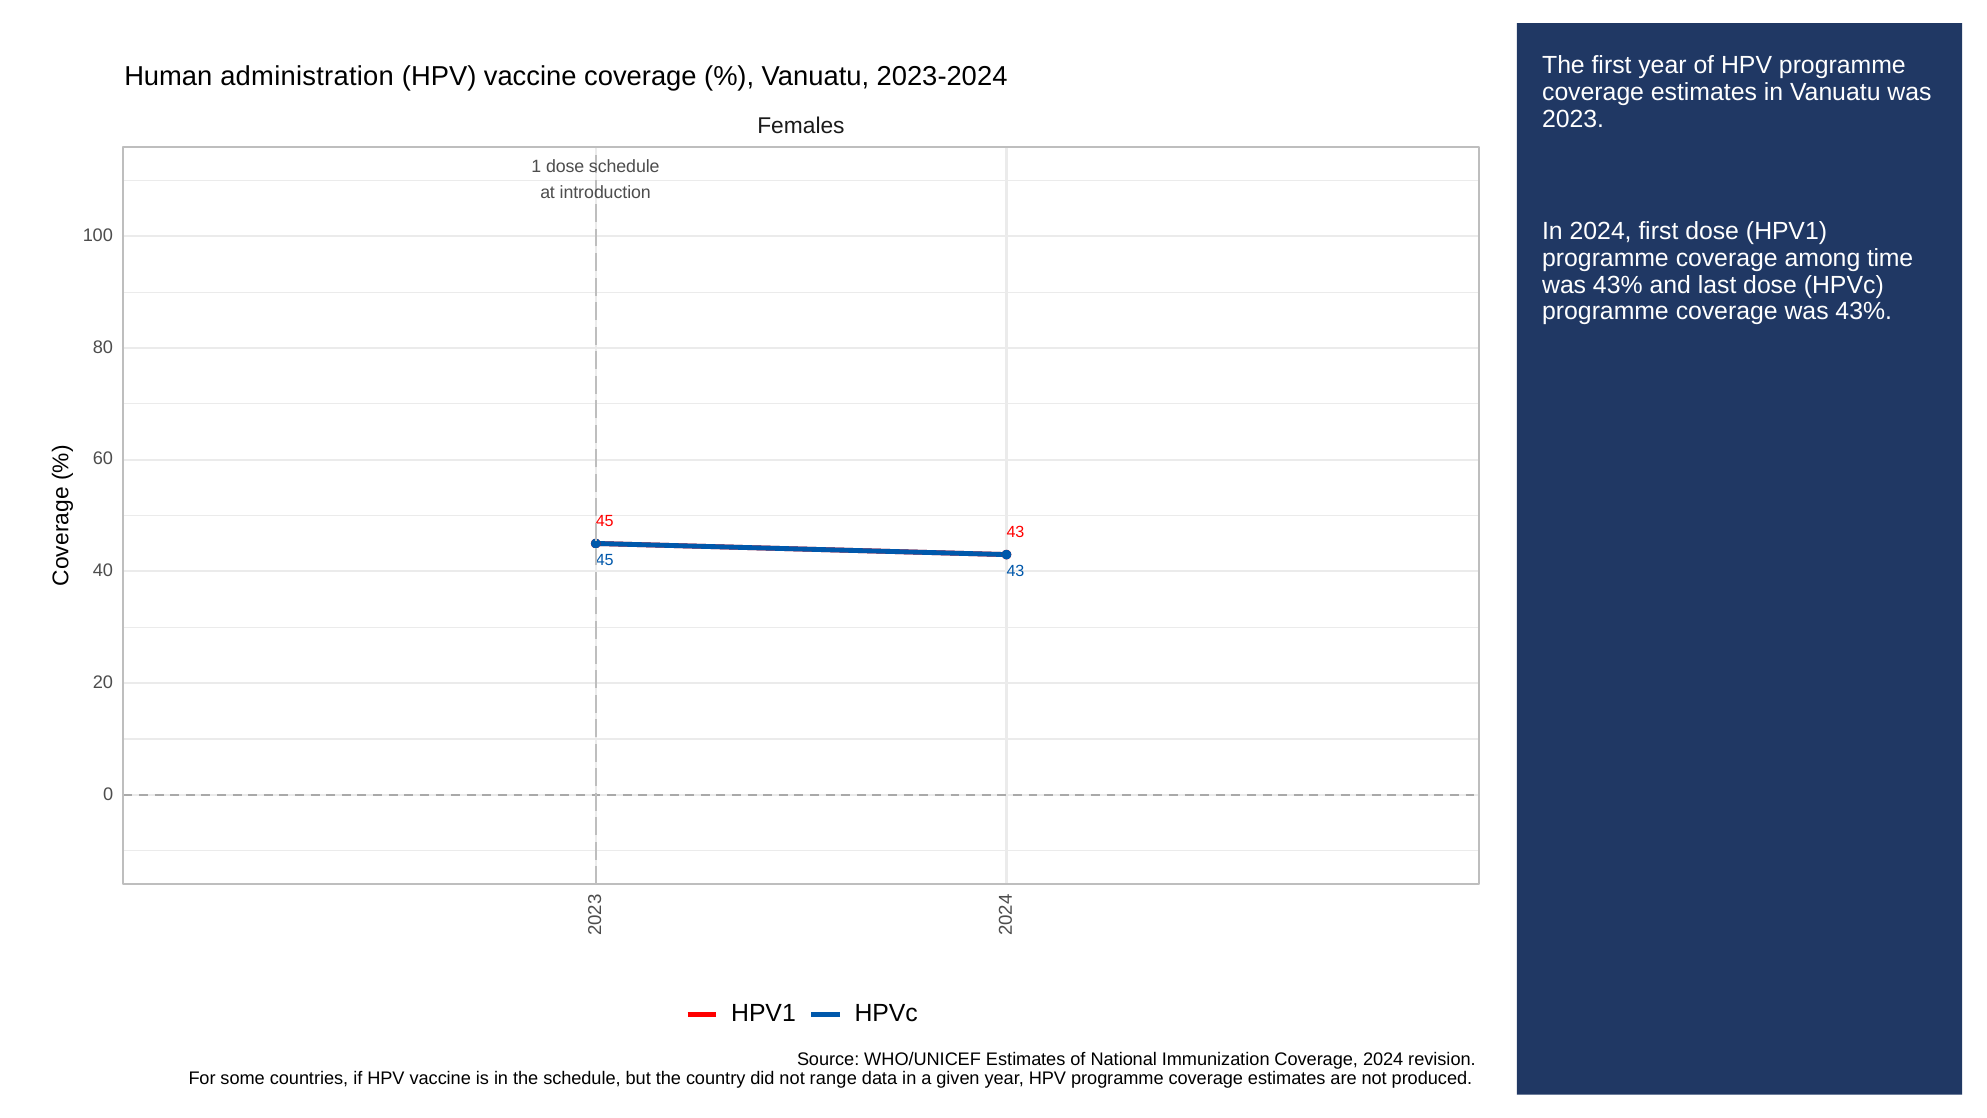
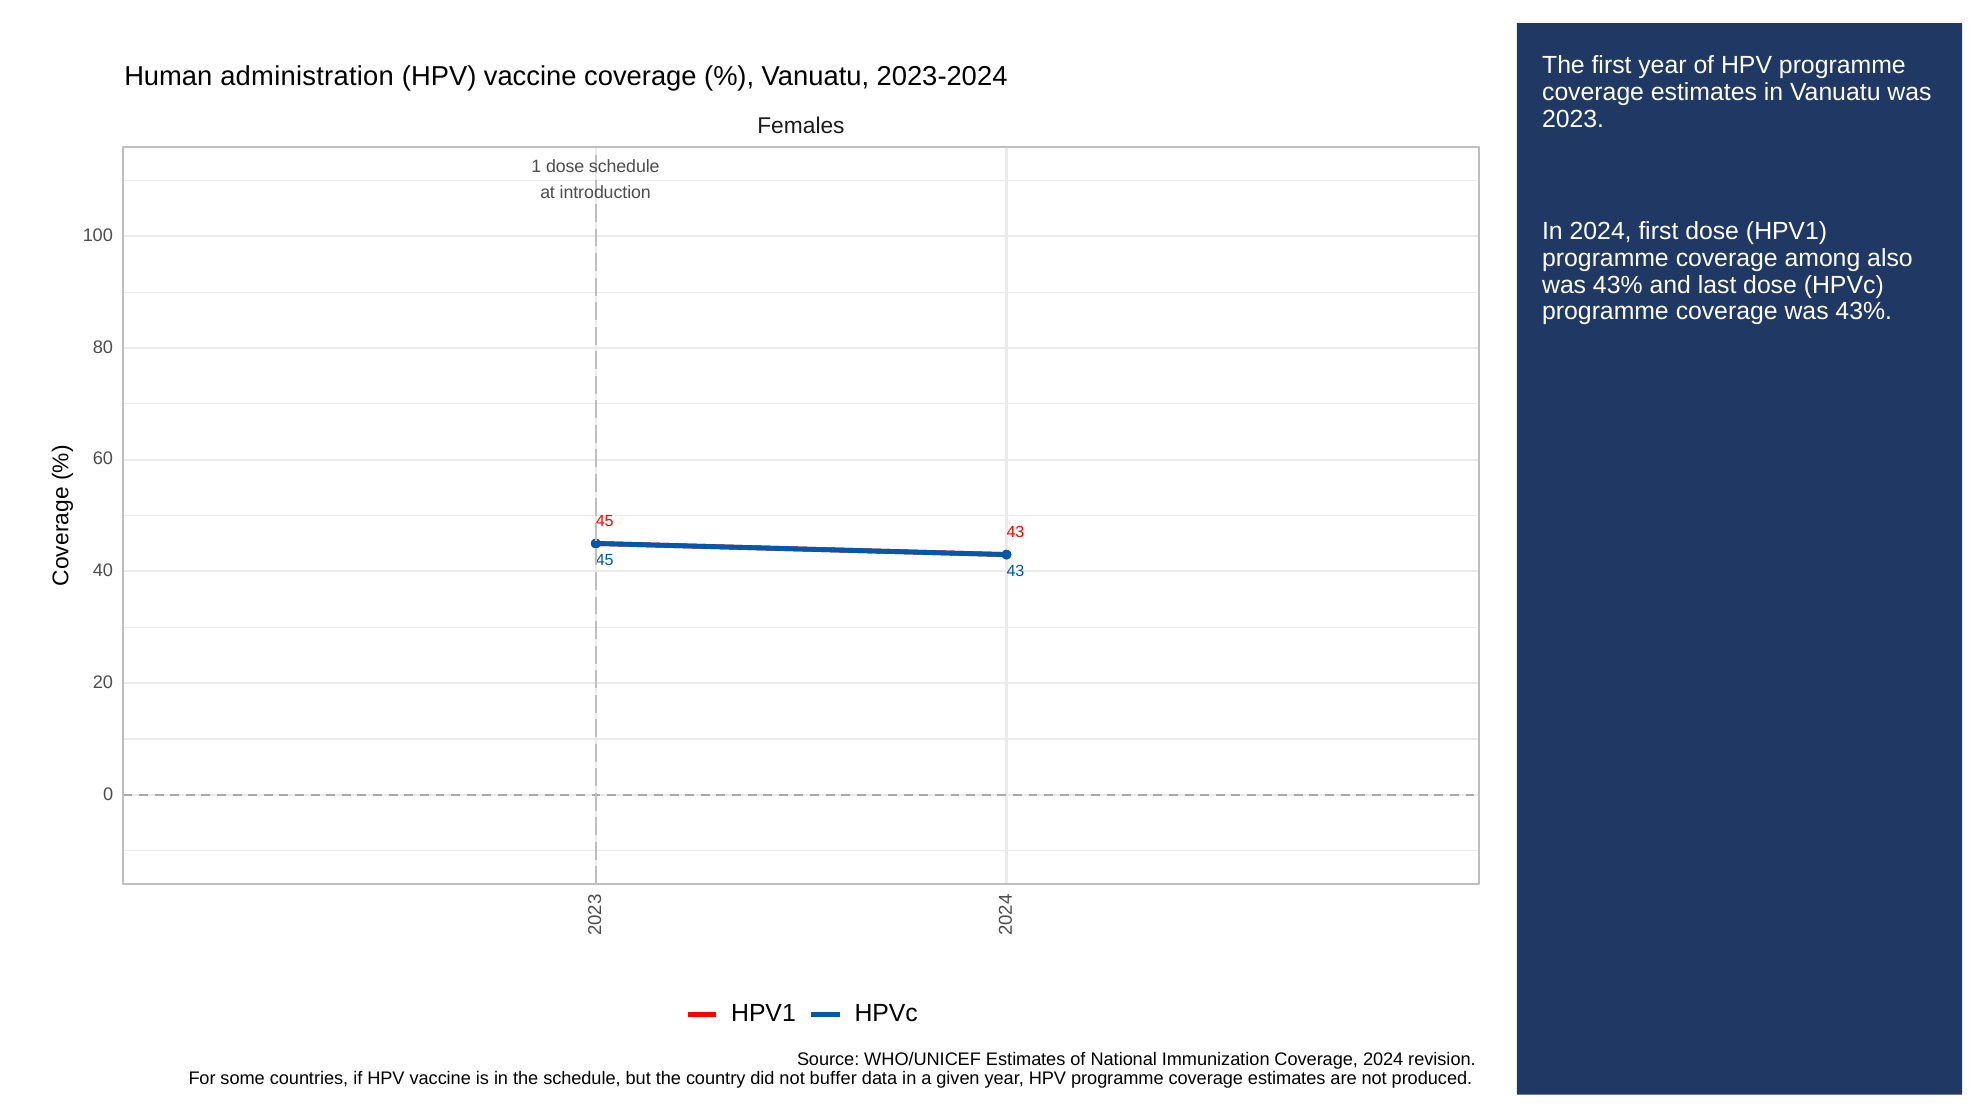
time: time -> also
range: range -> buffer
